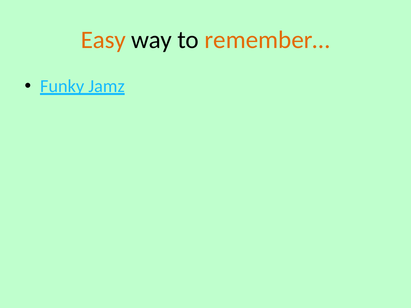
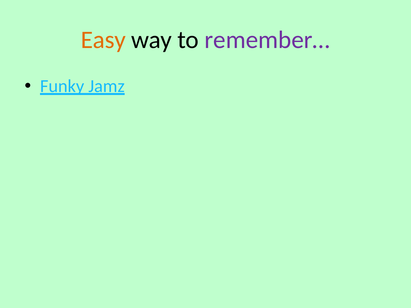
remember… colour: orange -> purple
